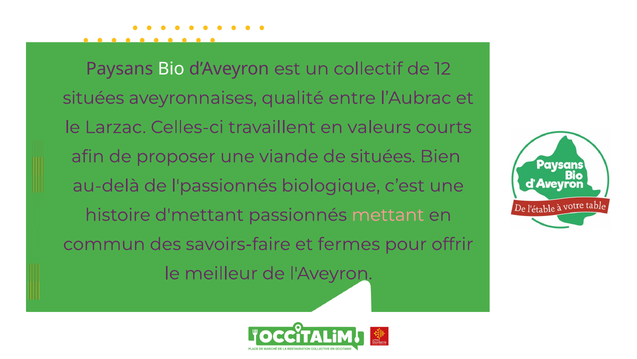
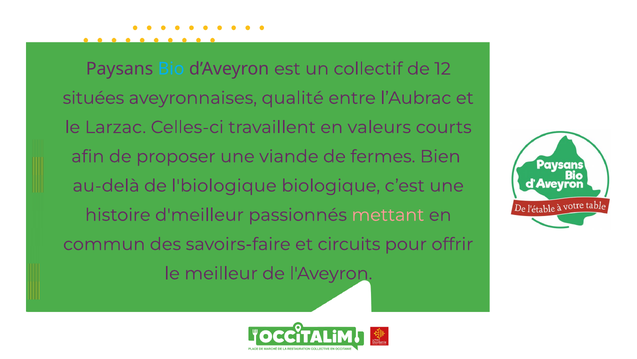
Bio colour: white -> light blue
de situées: situées -> fermes
l'passionnés: l'passionnés -> l'biologique
d'mettant: d'mettant -> d'meilleur
fermes: fermes -> circuits
